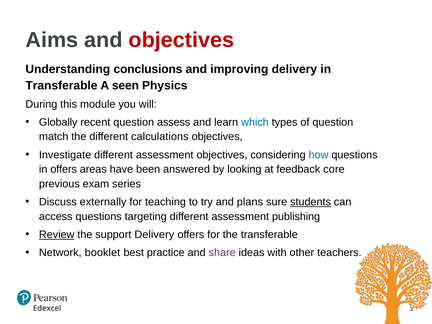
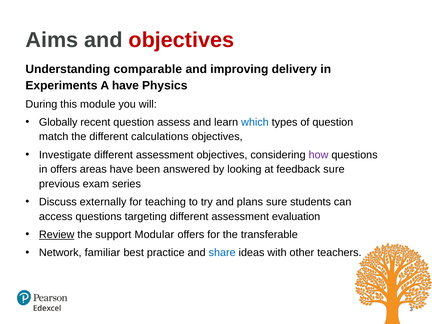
conclusions: conclusions -> comparable
Transferable at (61, 85): Transferable -> Experiments
A seen: seen -> have
how colour: blue -> purple
feedback core: core -> sure
students underline: present -> none
publishing: publishing -> evaluation
support Delivery: Delivery -> Modular
booklet: booklet -> familiar
share colour: purple -> blue
